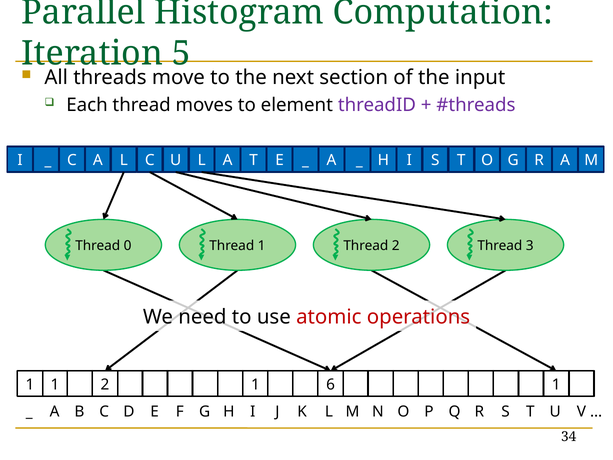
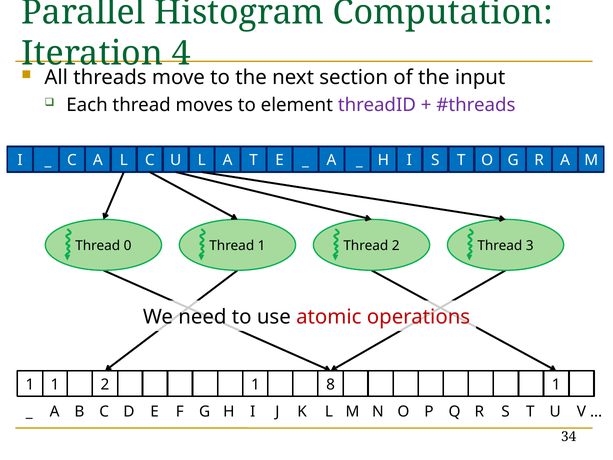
5: 5 -> 4
6: 6 -> 8
